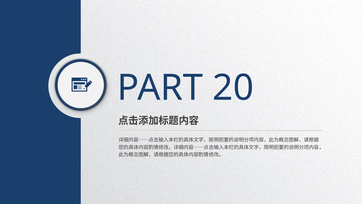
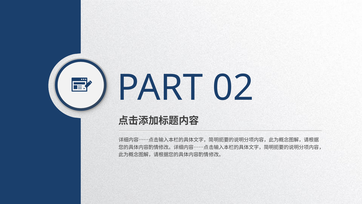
20: 20 -> 02
